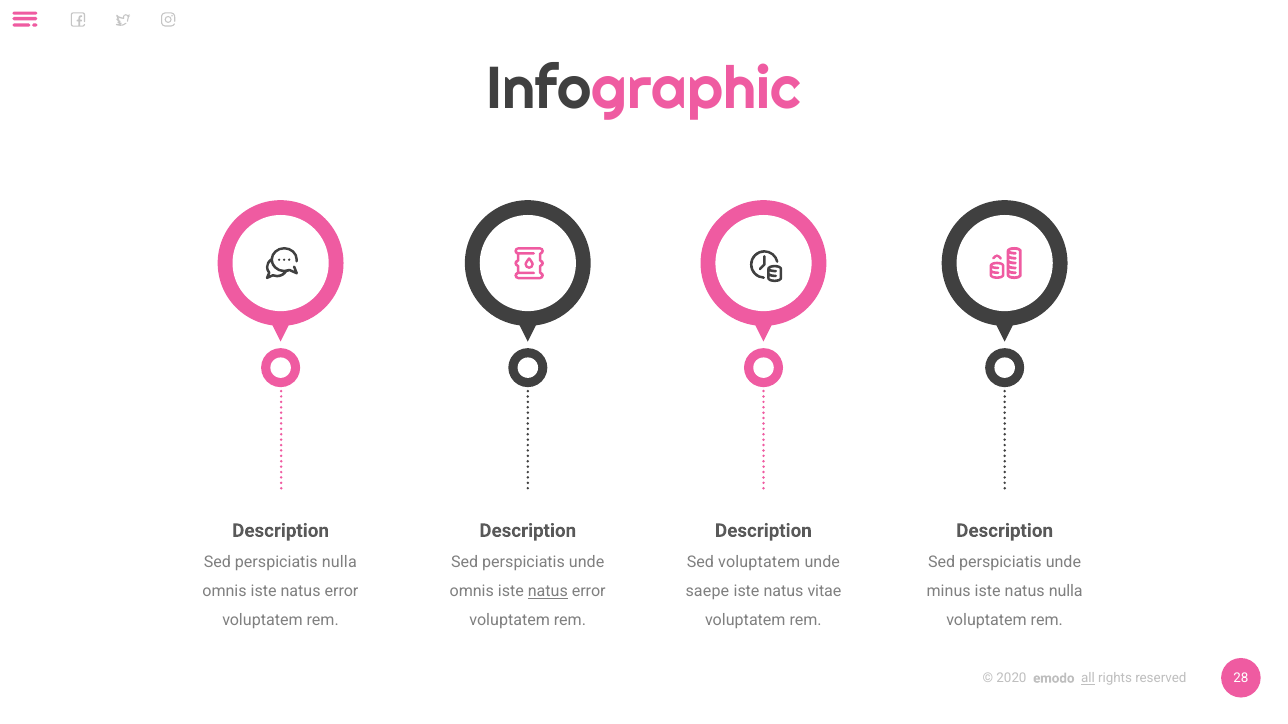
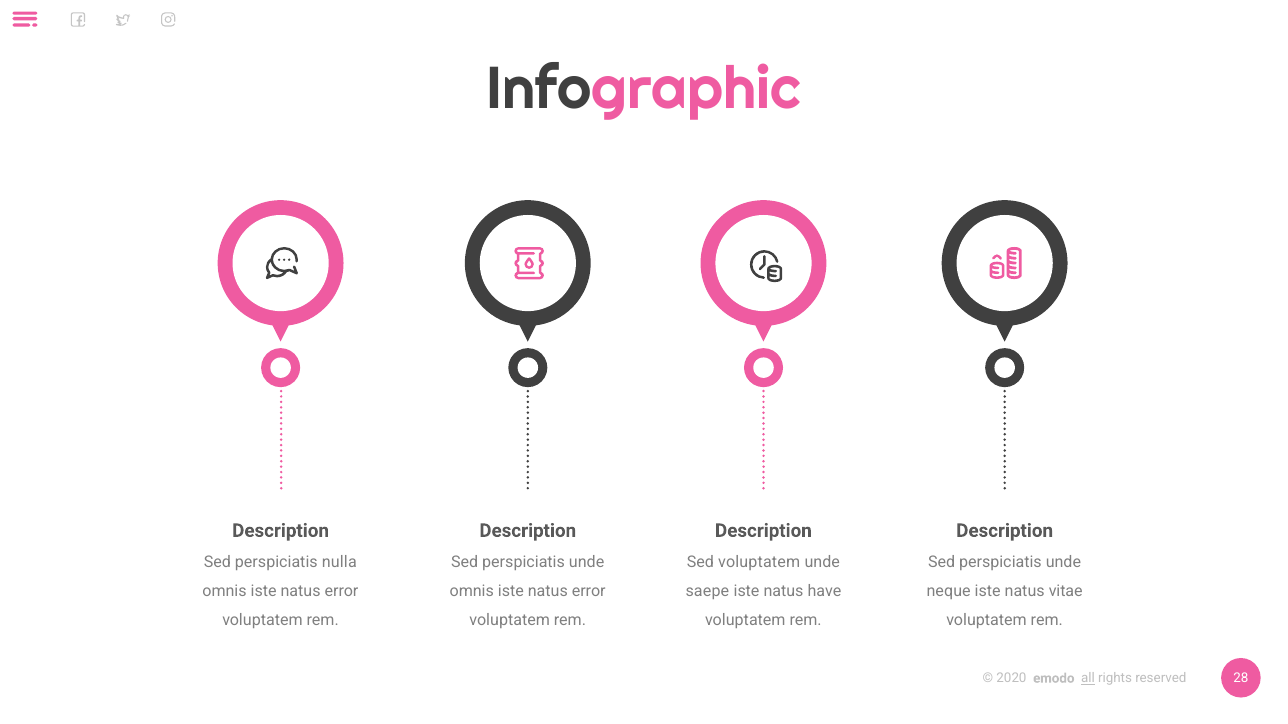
natus at (548, 592) underline: present -> none
vitae: vitae -> have
minus: minus -> neque
natus nulla: nulla -> vitae
